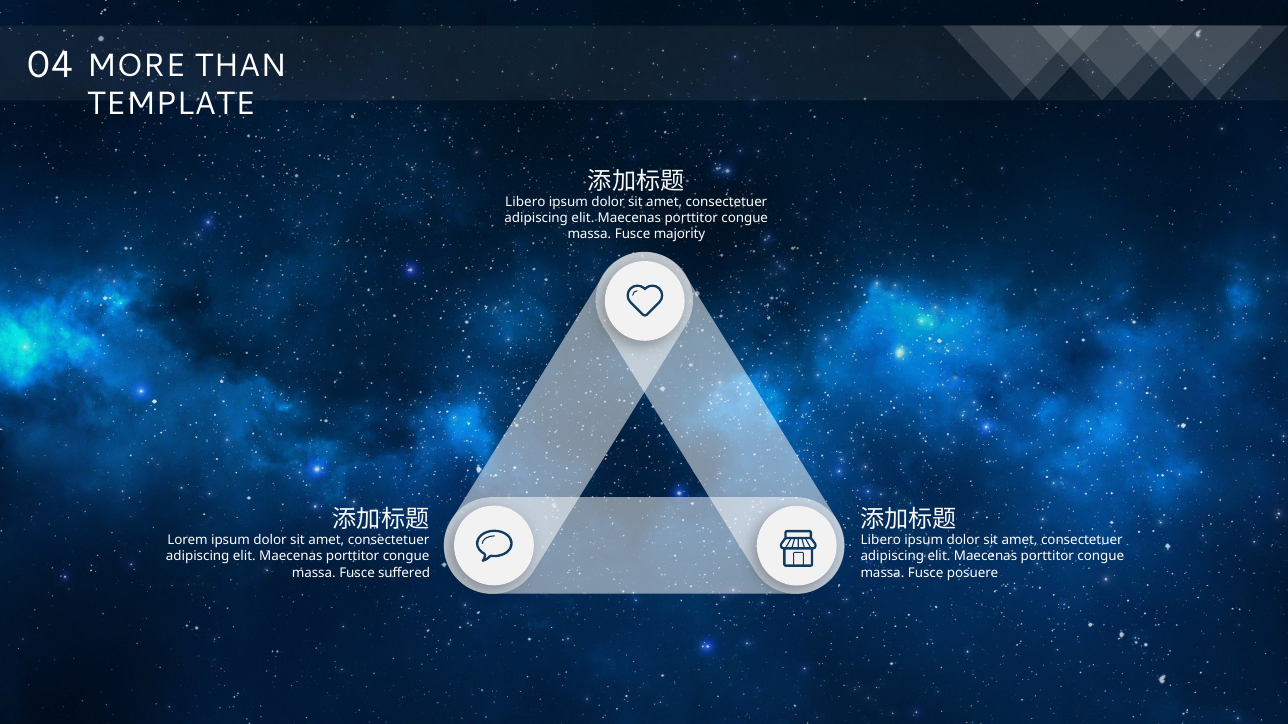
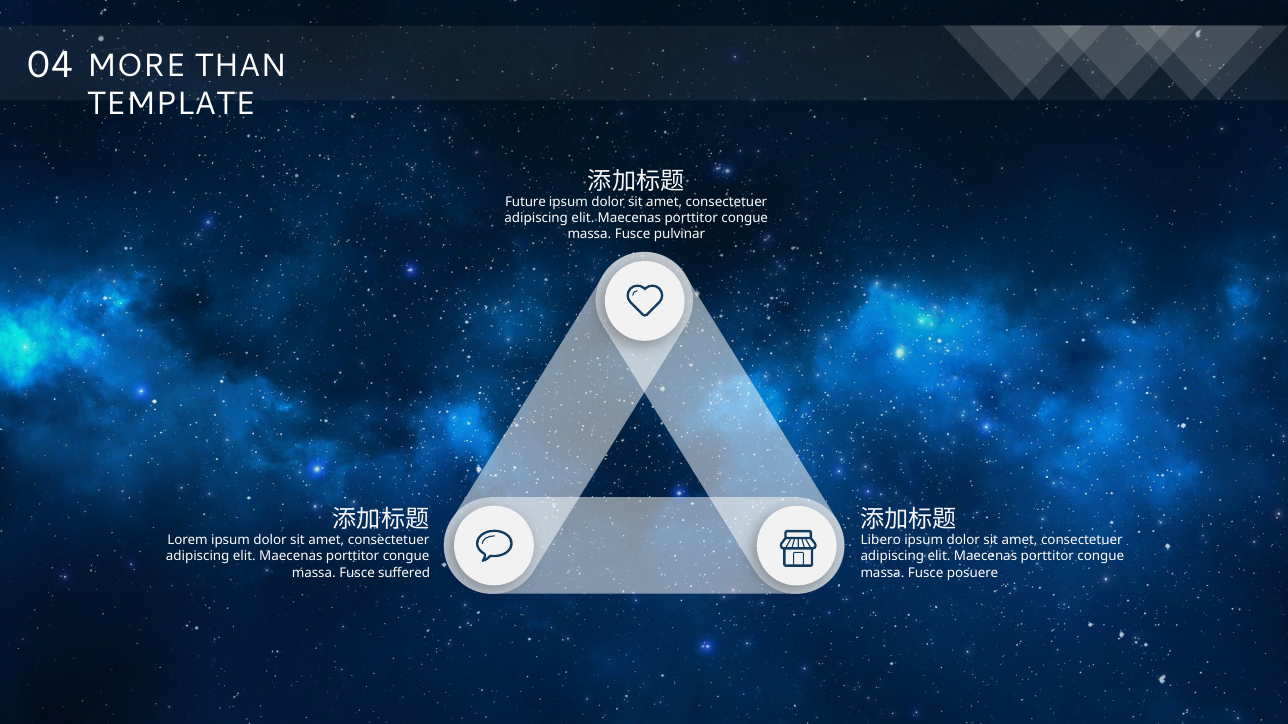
Libero at (525, 202): Libero -> Future
majority: majority -> pulvinar
